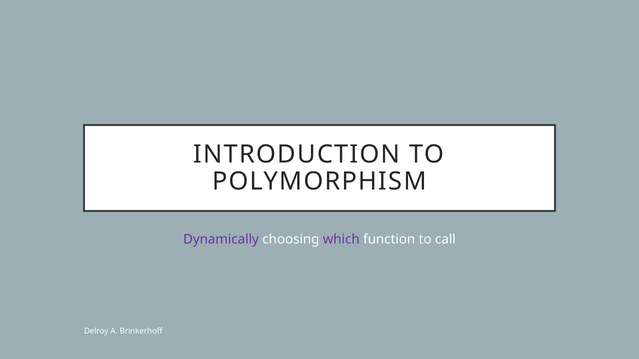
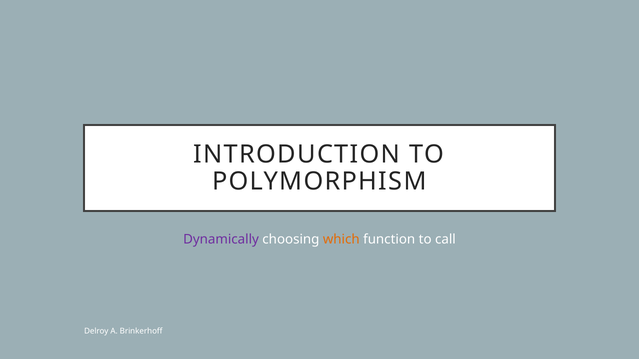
which colour: purple -> orange
